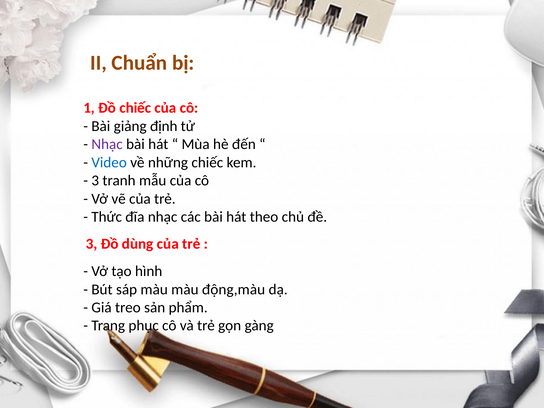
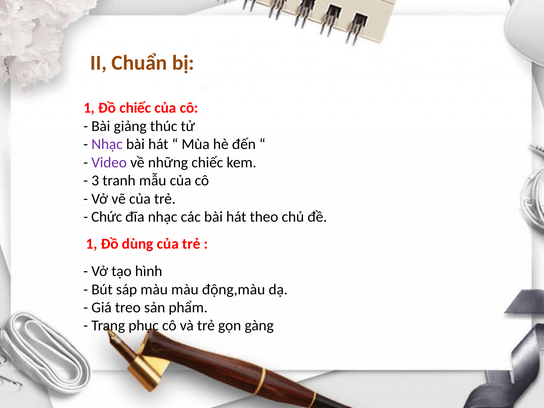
định: định -> thúc
Video colour: blue -> purple
Thức: Thức -> Chức
3 at (92, 244): 3 -> 1
